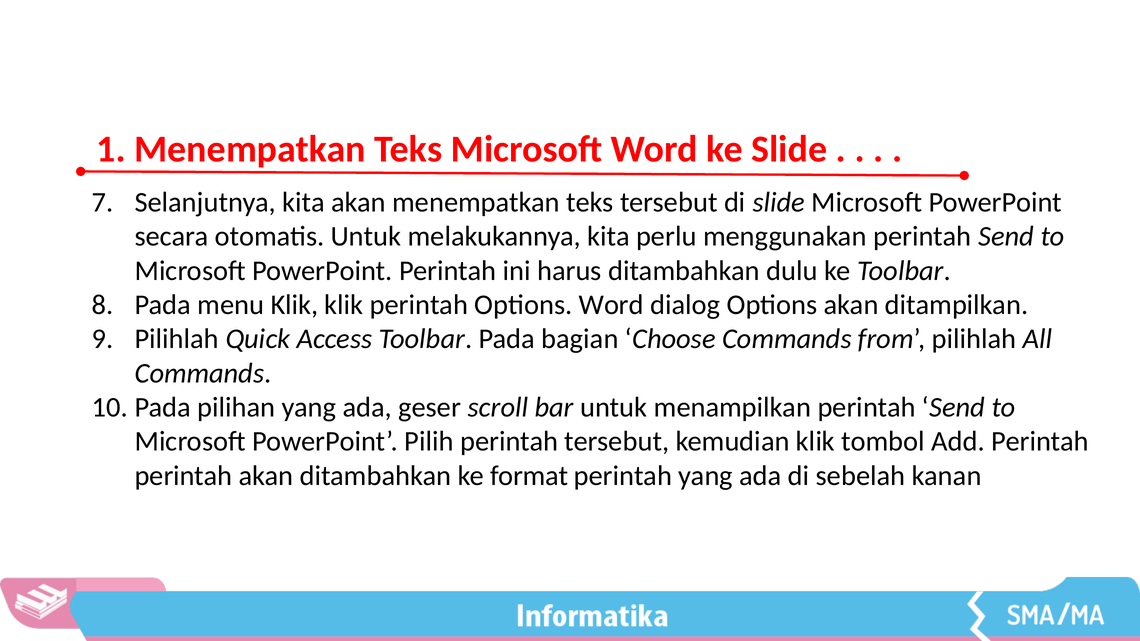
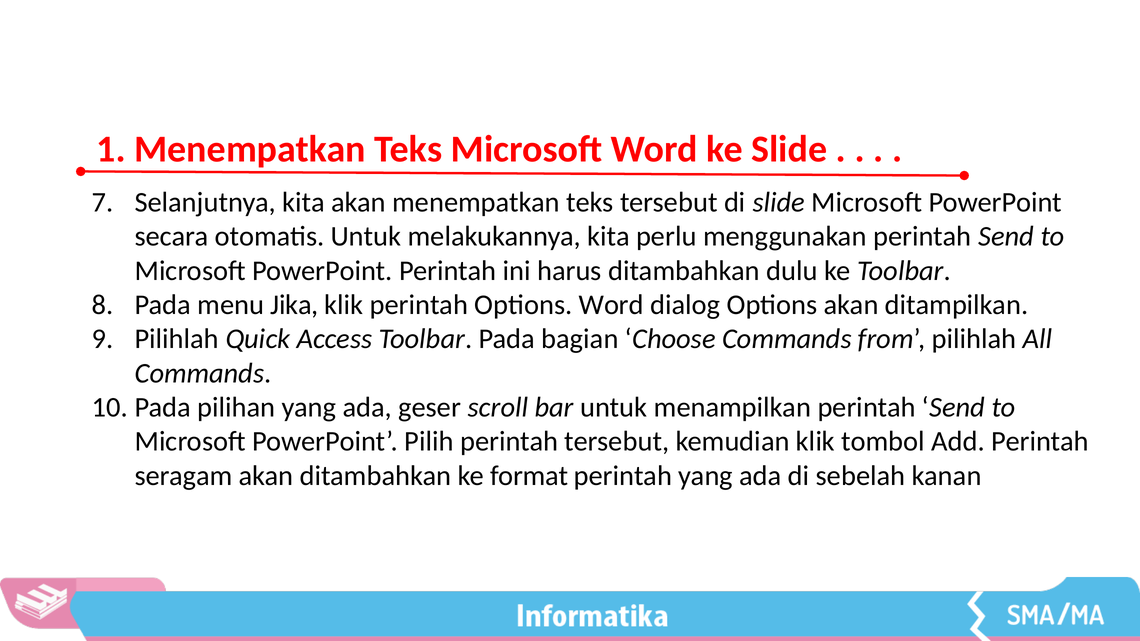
menu Klik: Klik -> Jika
perintah at (183, 476): perintah -> seragam
